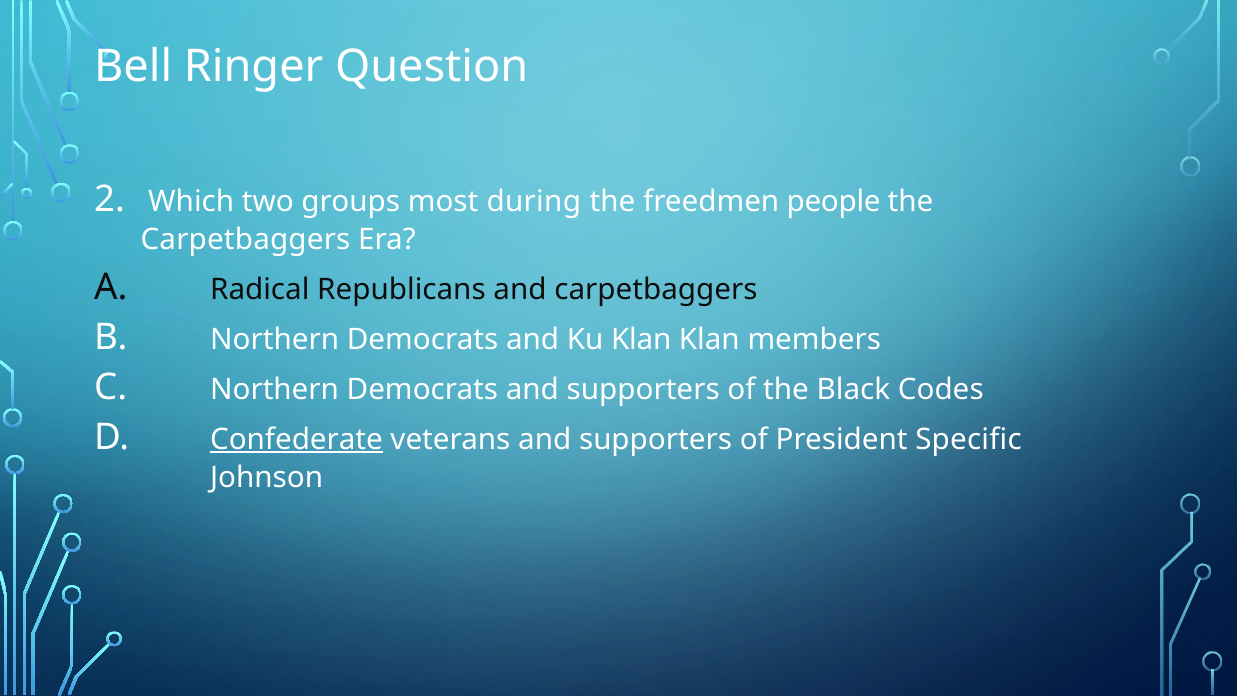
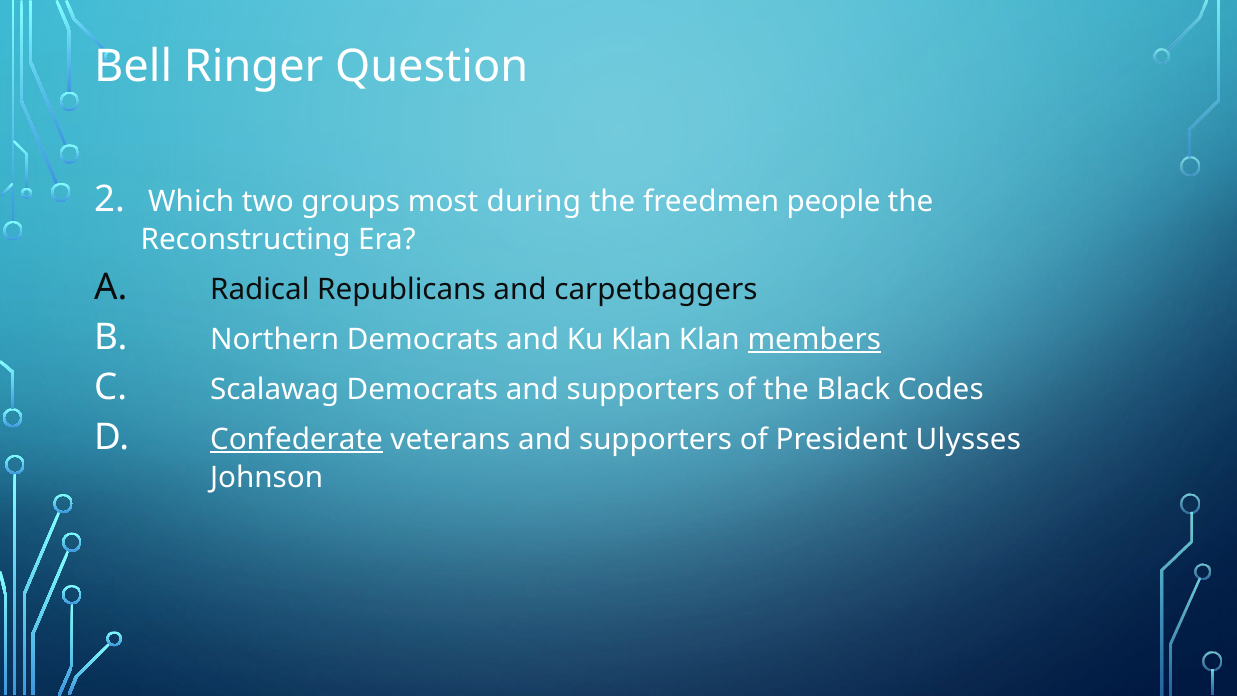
Carpetbaggers at (245, 240): Carpetbaggers -> Reconstructing
members underline: none -> present
Northern at (275, 389): Northern -> Scalawag
Specific: Specific -> Ulysses
